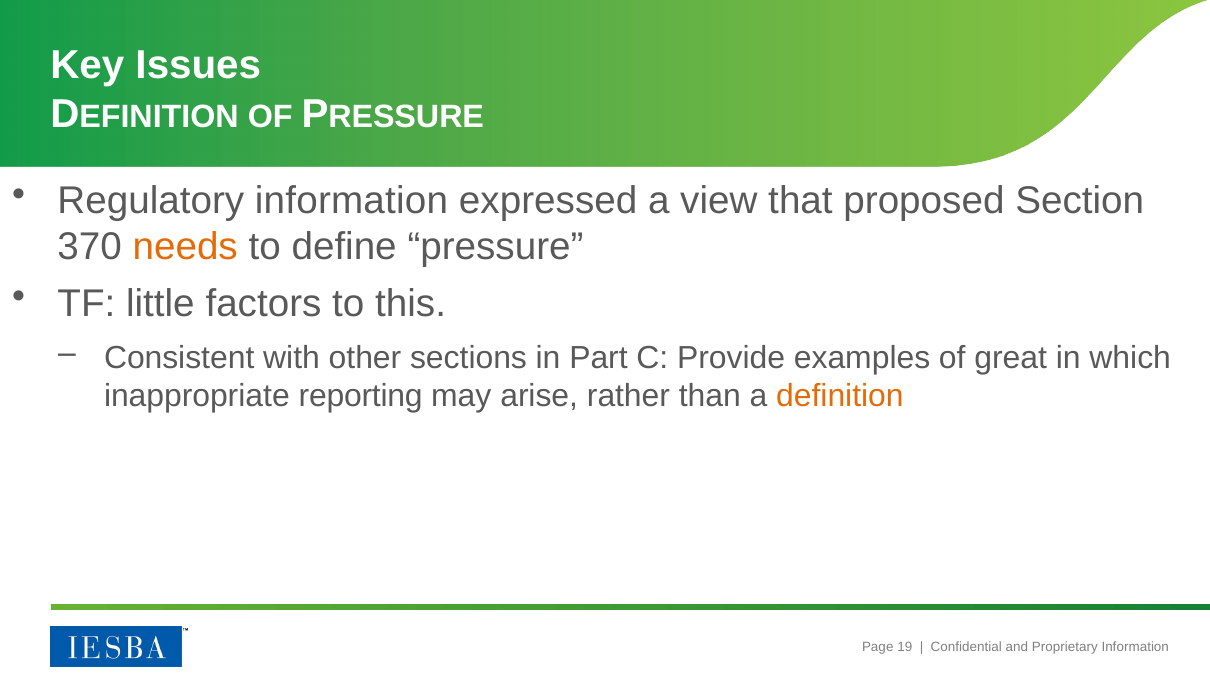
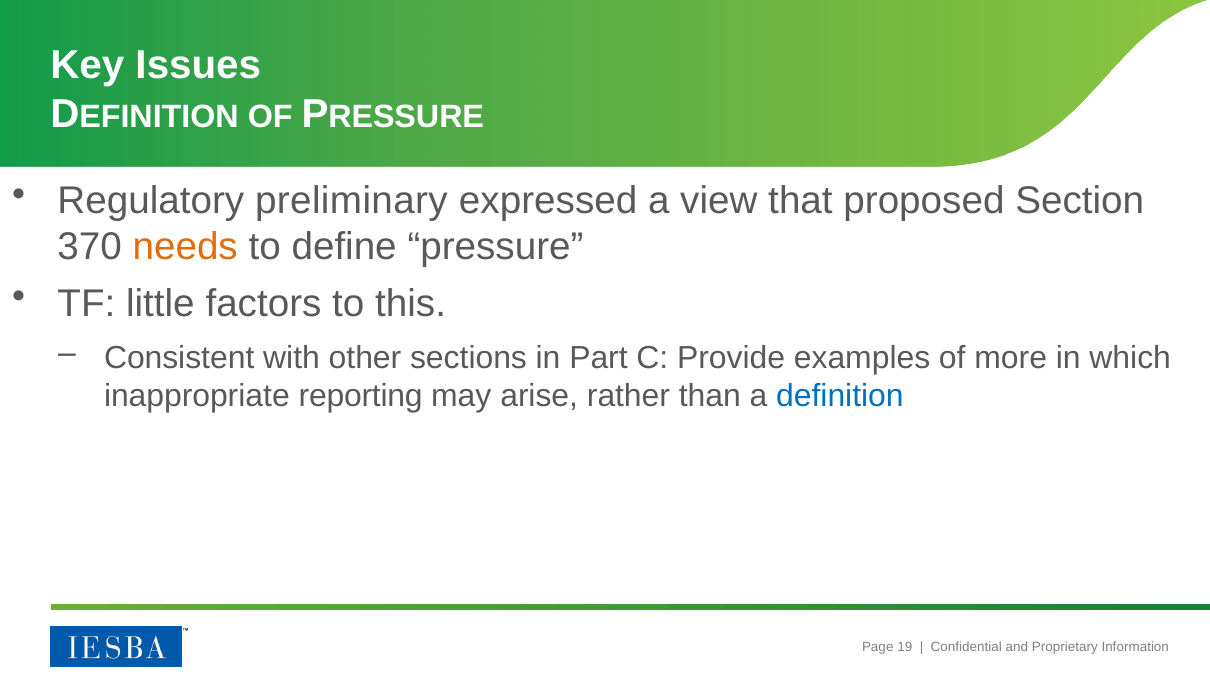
Regulatory information: information -> preliminary
great: great -> more
definition colour: orange -> blue
